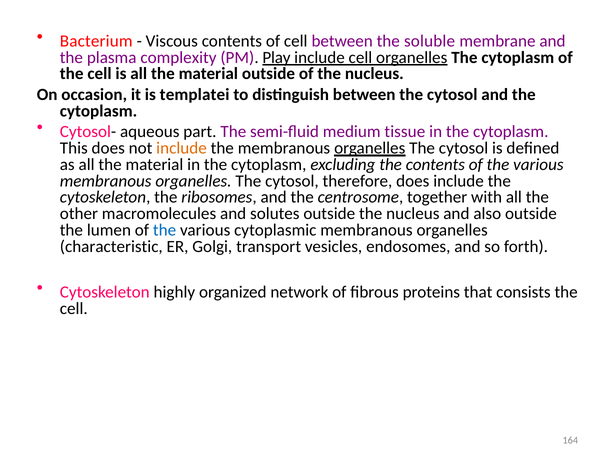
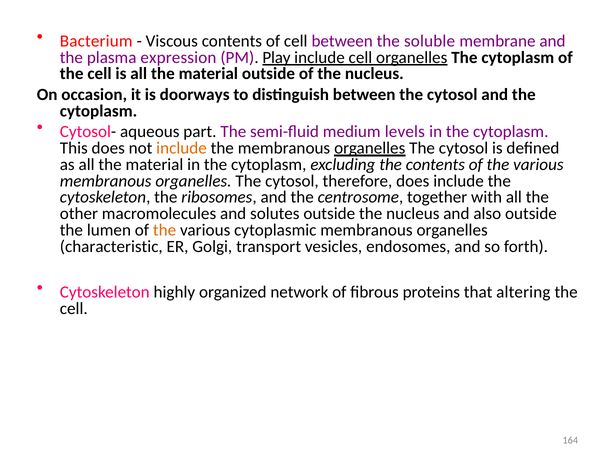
complexity: complexity -> expression
templatei: templatei -> doorways
tissue: tissue -> levels
the at (165, 230) colour: blue -> orange
consists: consists -> altering
